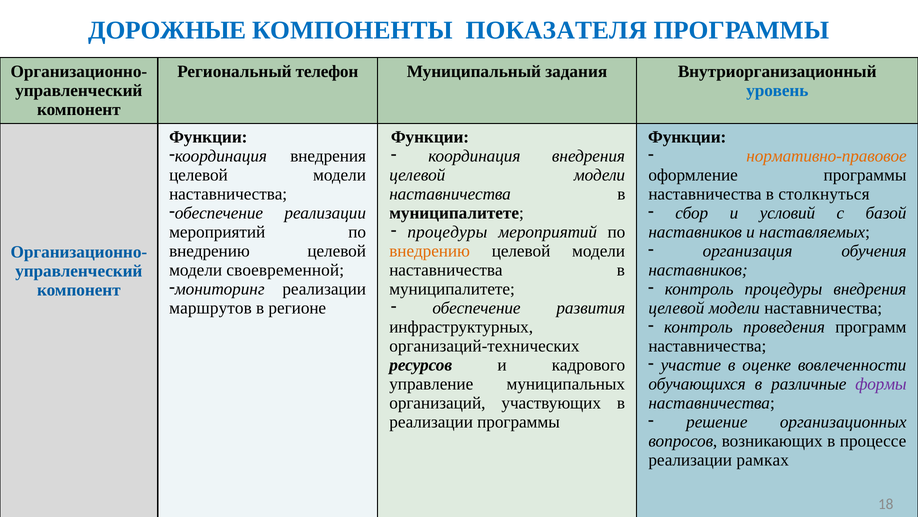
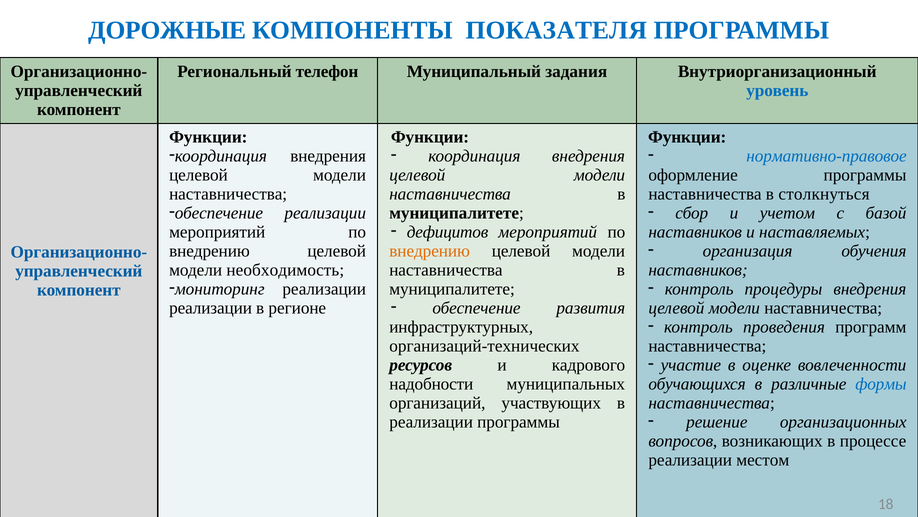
нормативно-правовое colour: orange -> blue
условий: условий -> учетом
процедуры at (447, 232): процедуры -> дефицитов
своевременной: своевременной -> необходимость
маршрутов at (211, 308): маршрутов -> реализации
управление: управление -> надобности
формы colour: purple -> blue
рамках: рамках -> местом
